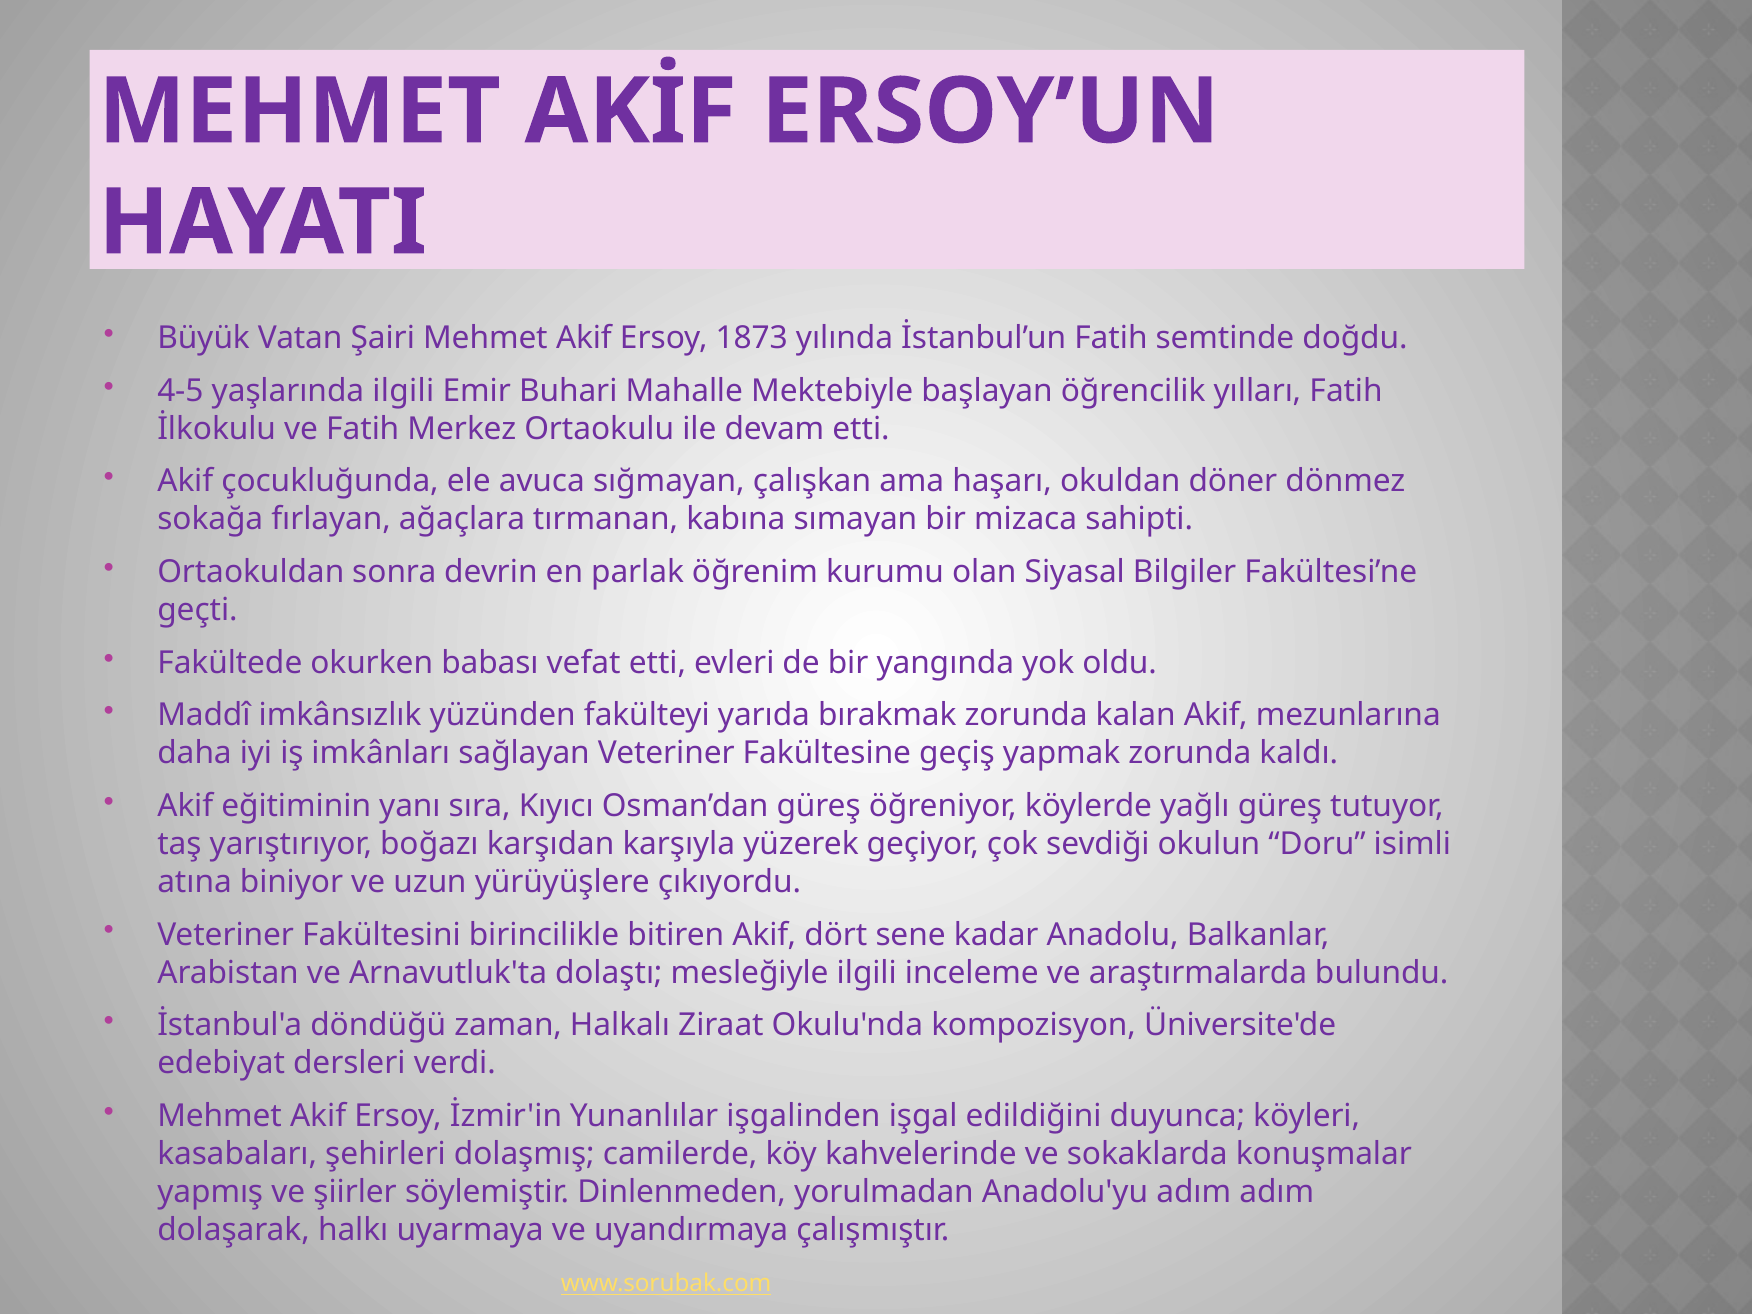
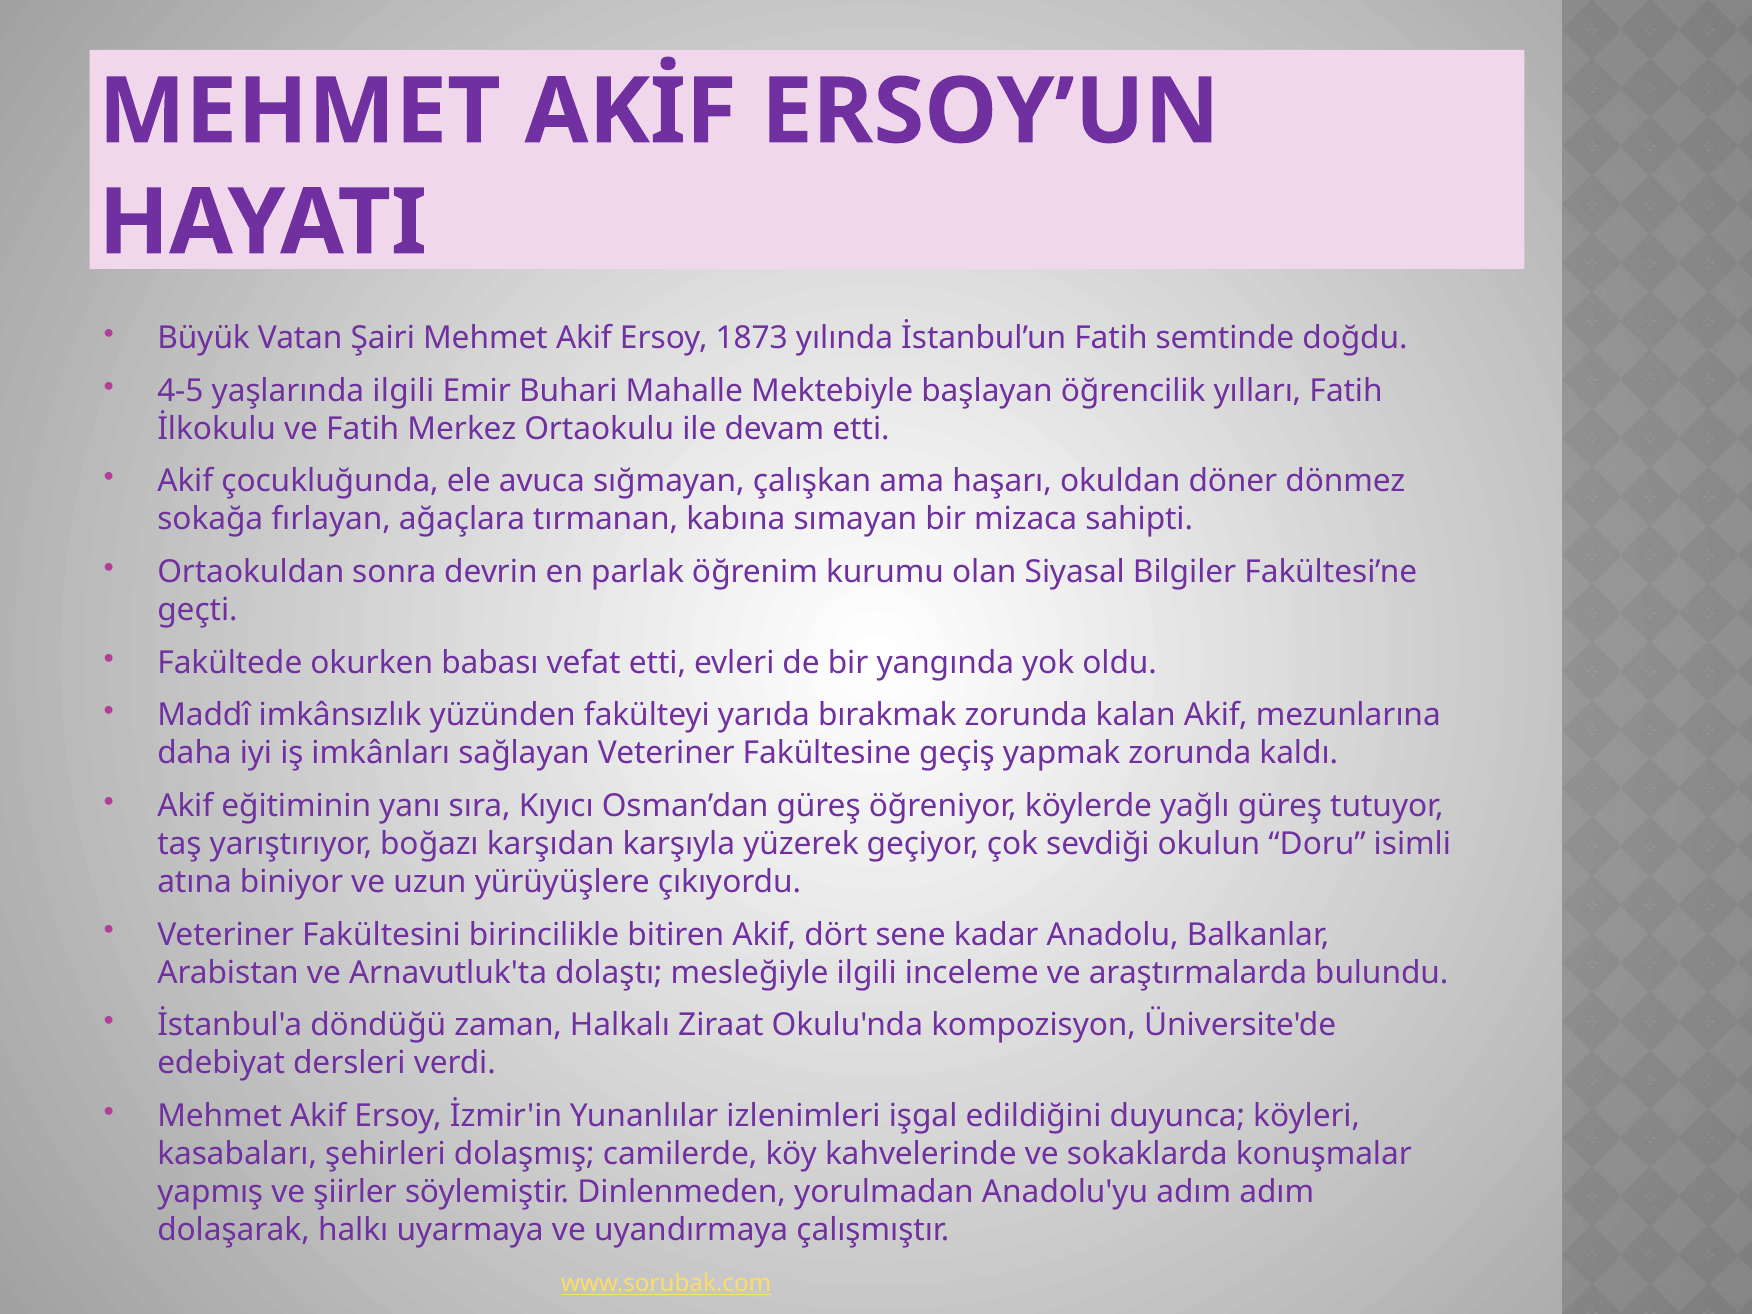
işgalinden: işgalinden -> izlenimleri
